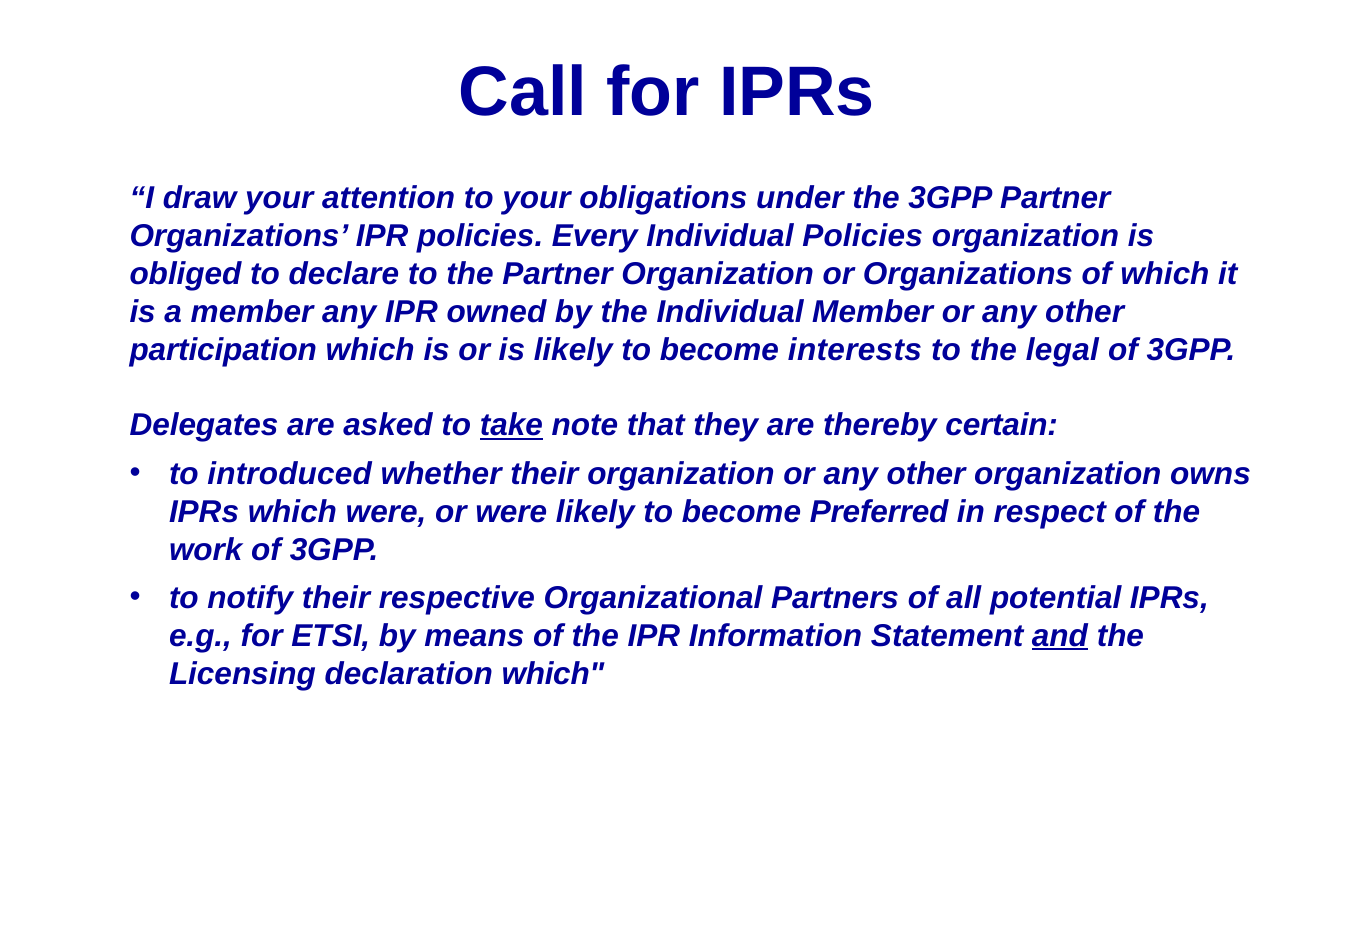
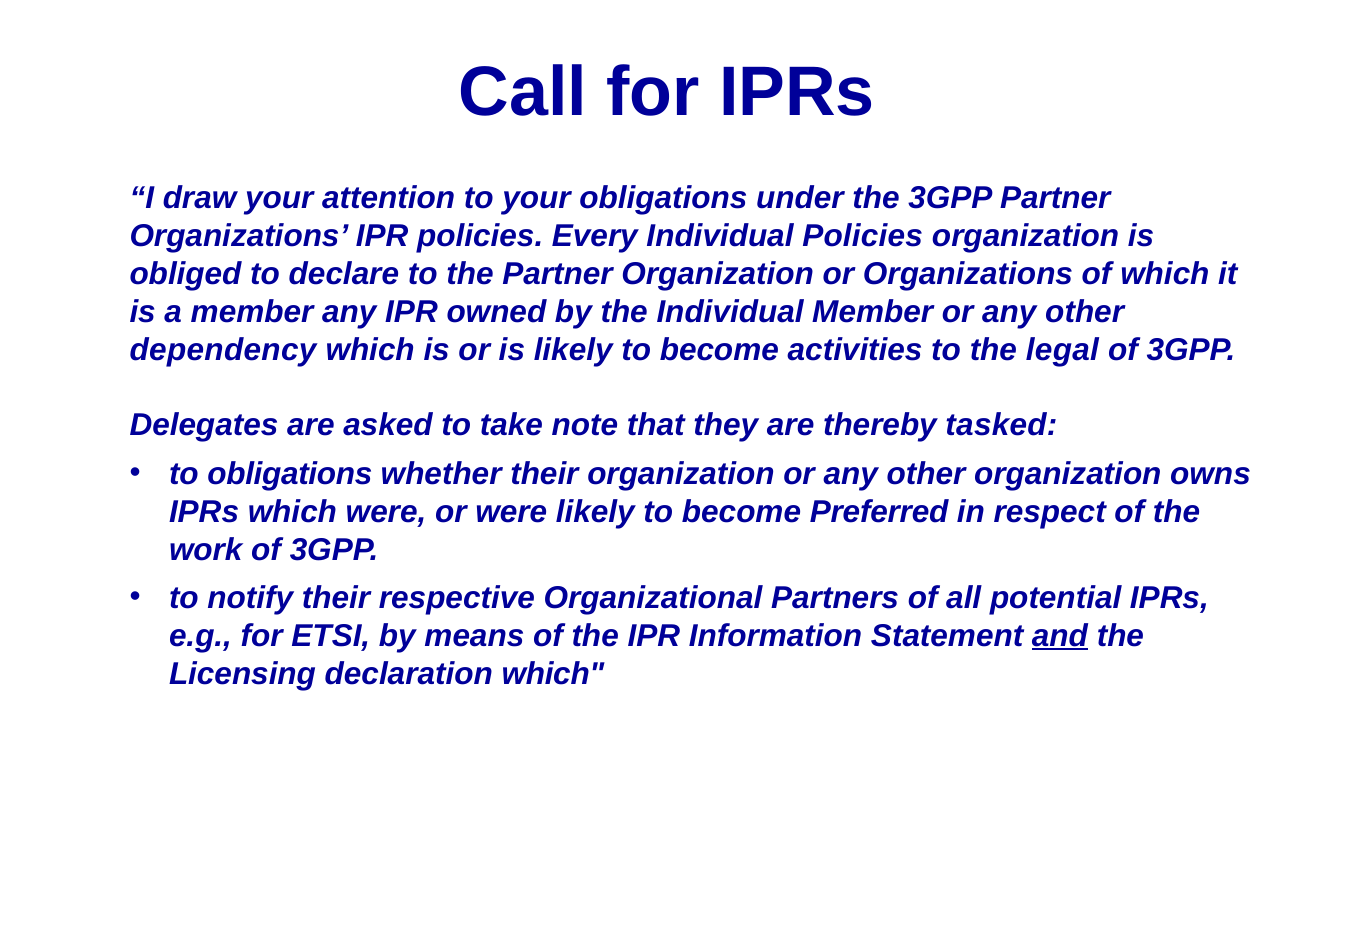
participation: participation -> dependency
interests: interests -> activities
take underline: present -> none
certain: certain -> tasked
to introduced: introduced -> obligations
